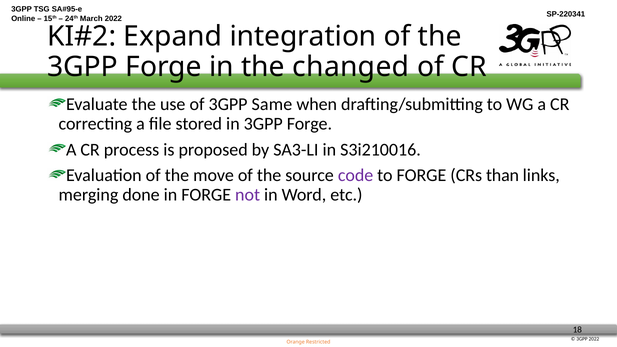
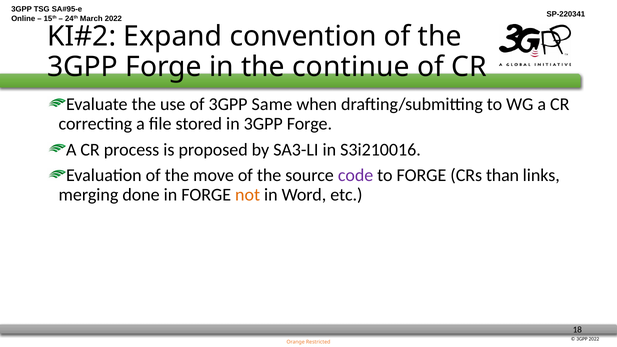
integration: integration -> convention
changed: changed -> continue
not colour: purple -> orange
